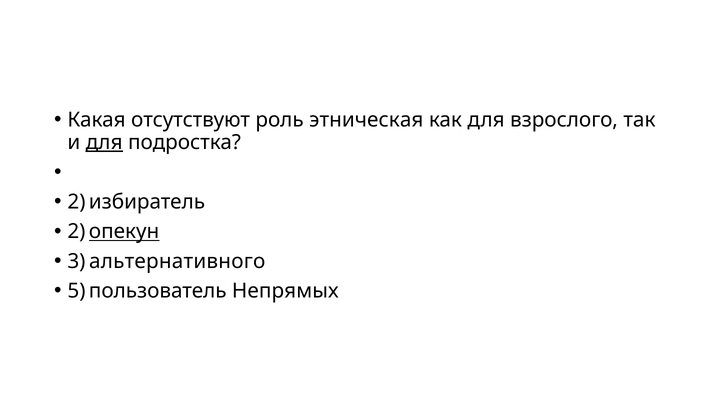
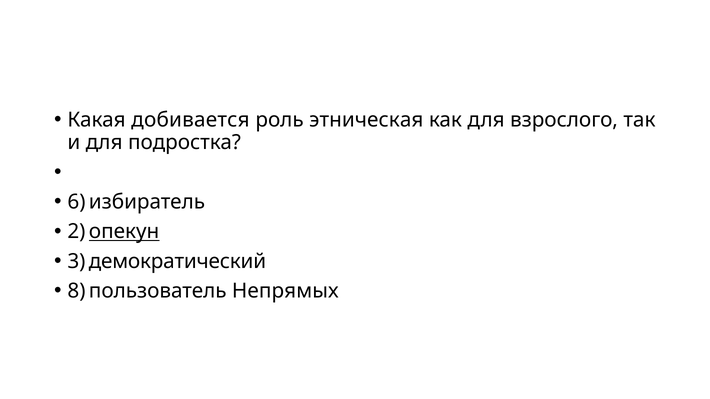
отсутствуют: отсутствуют -> добивается
для at (104, 142) underline: present -> none
2 at (76, 202): 2 -> 6
альтернативного: альтернативного -> демократический
5: 5 -> 8
